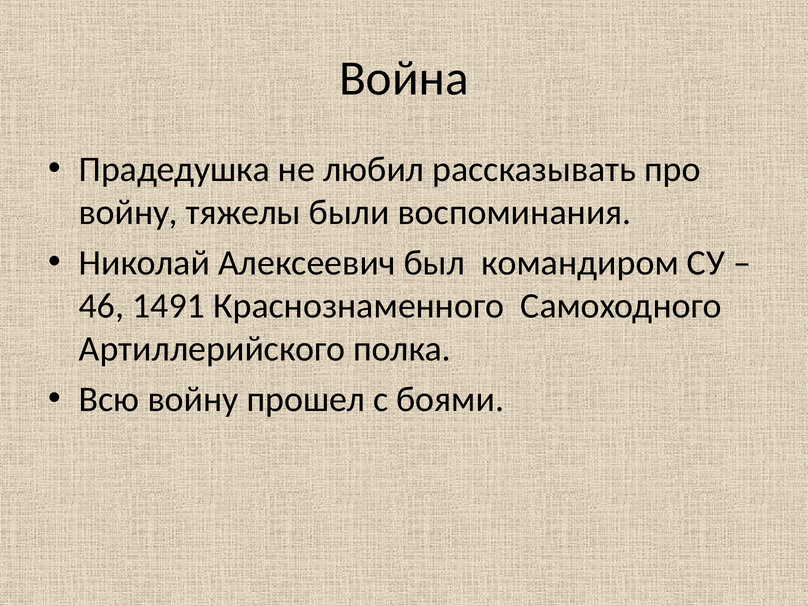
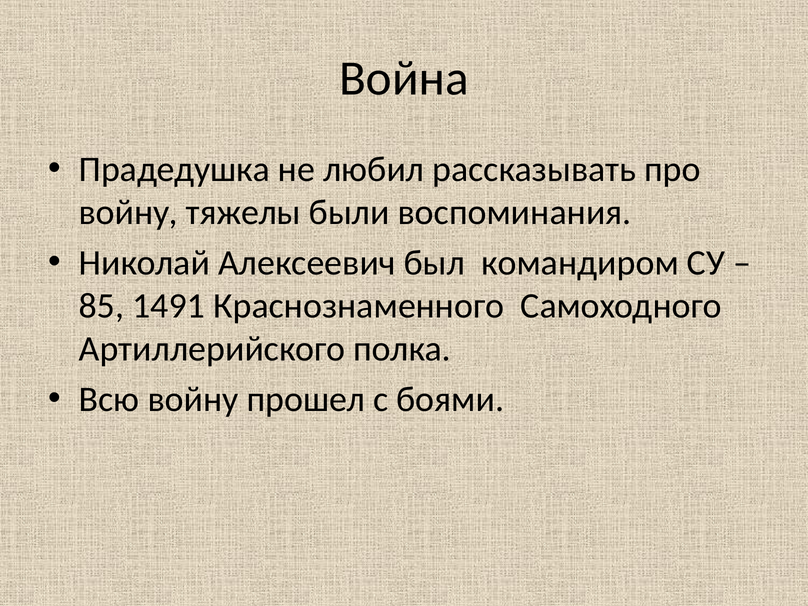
46: 46 -> 85
